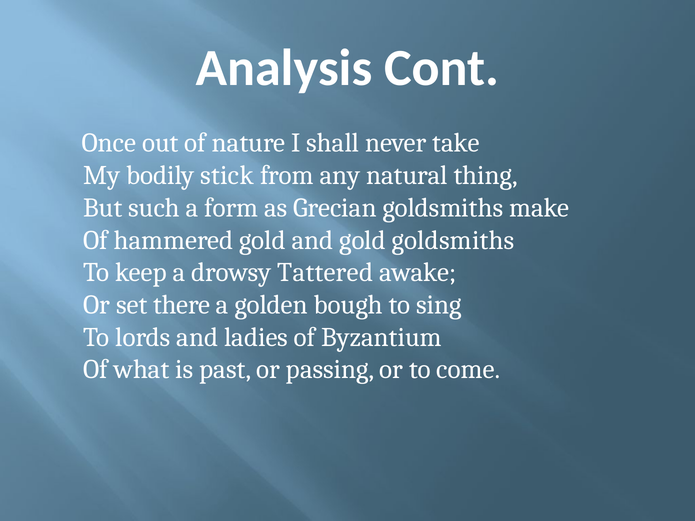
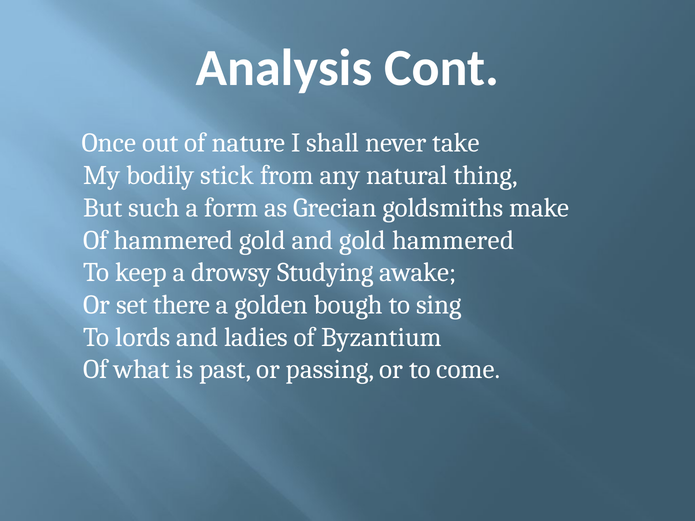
gold goldsmiths: goldsmiths -> hammered
Tattered: Tattered -> Studying
